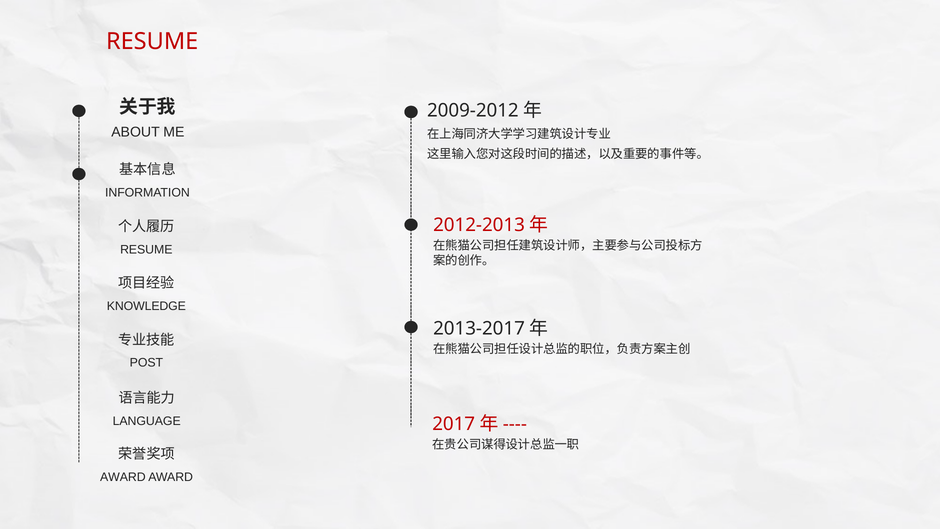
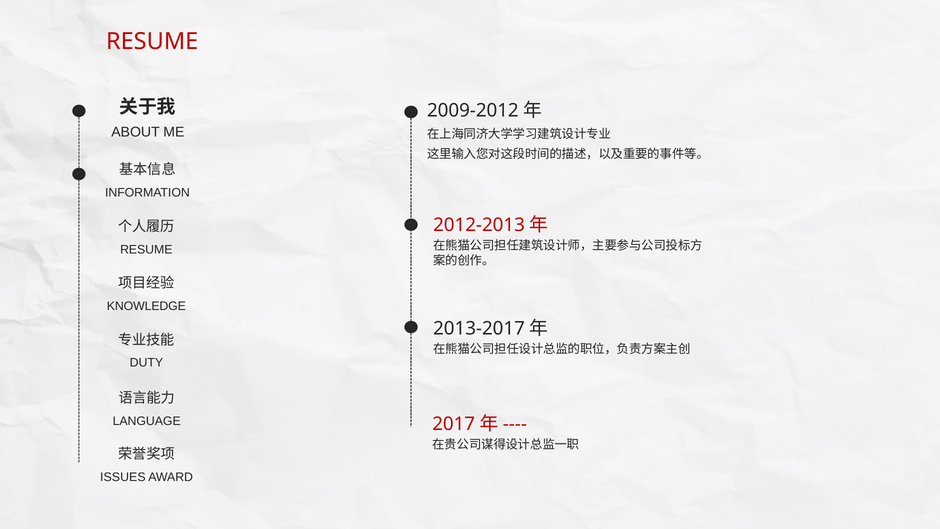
POST: POST -> DUTY
AWARD at (123, 477): AWARD -> ISSUES
